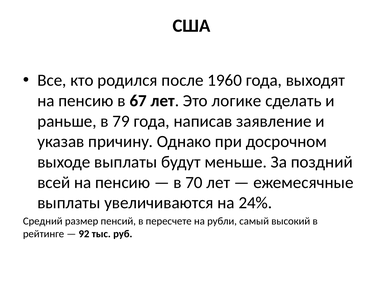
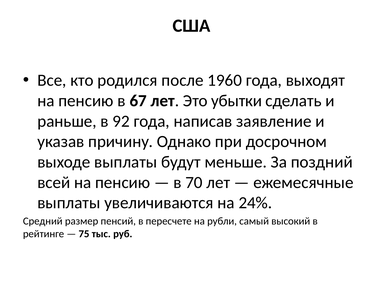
логике: логике -> убытки
79: 79 -> 92
92: 92 -> 75
